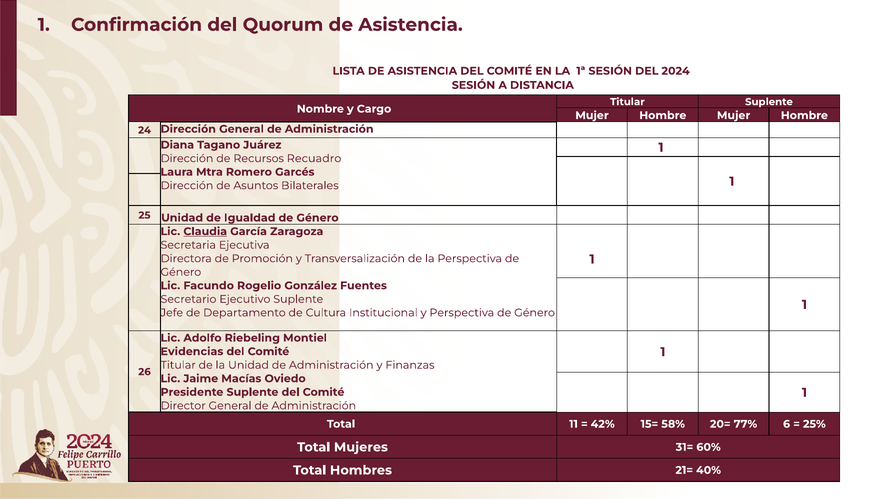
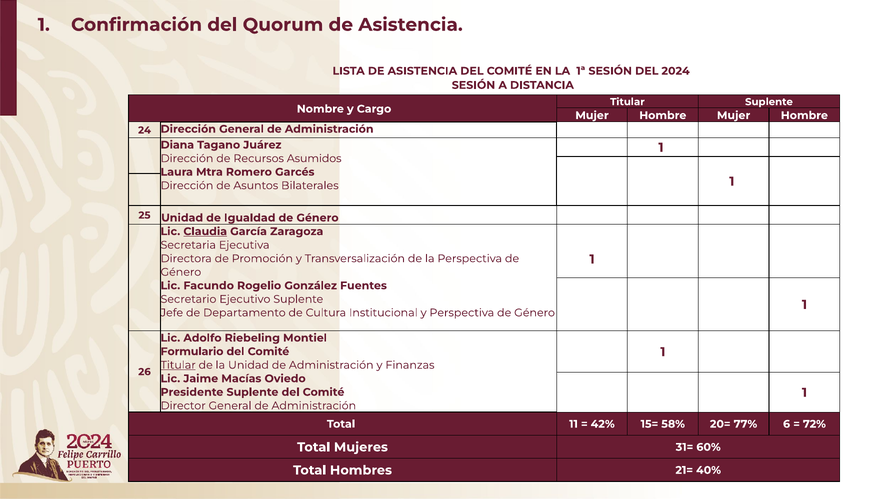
Recuadro: Recuadro -> Asumidos
Evidencias: Evidencias -> Formulario
Titular at (178, 365) underline: none -> present
25%: 25% -> 72%
